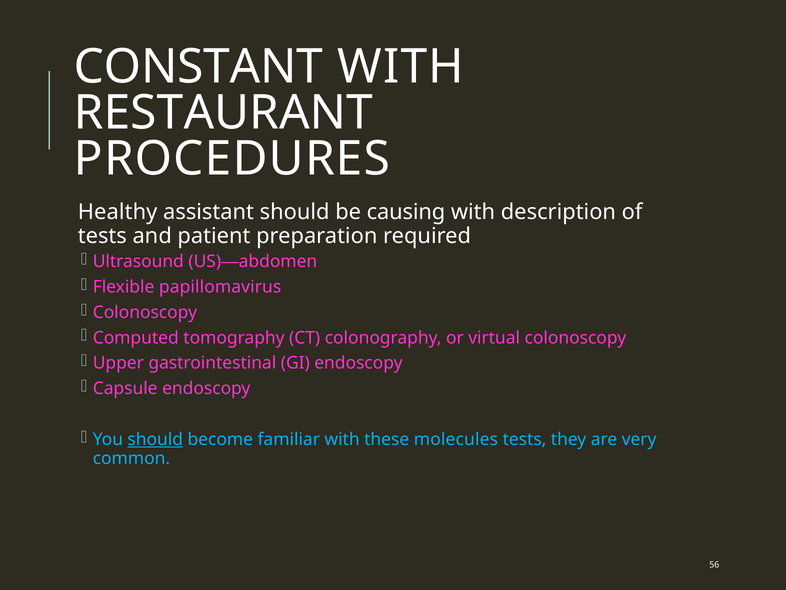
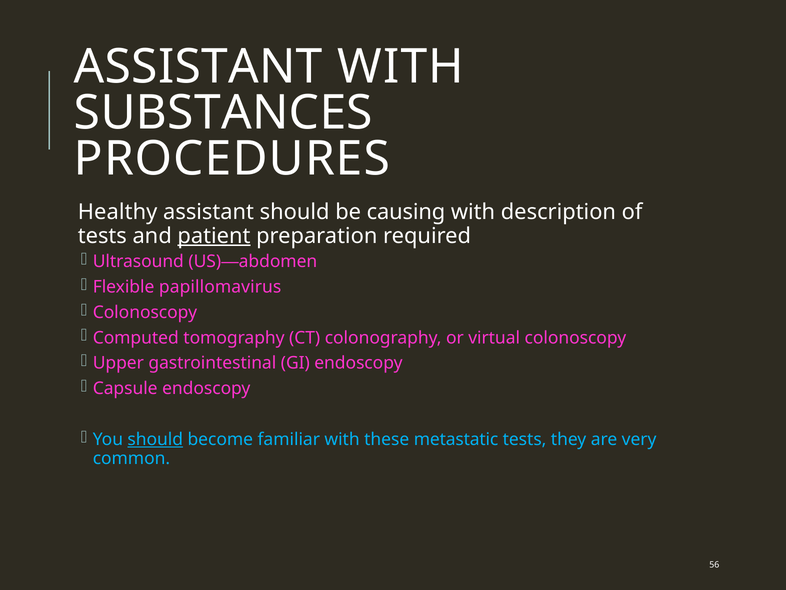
CONSTANT at (198, 67): CONSTANT -> ASSISTANT
RESTAURANT: RESTAURANT -> SUBSTANCES
patient underline: none -> present
molecules: molecules -> metastatic
